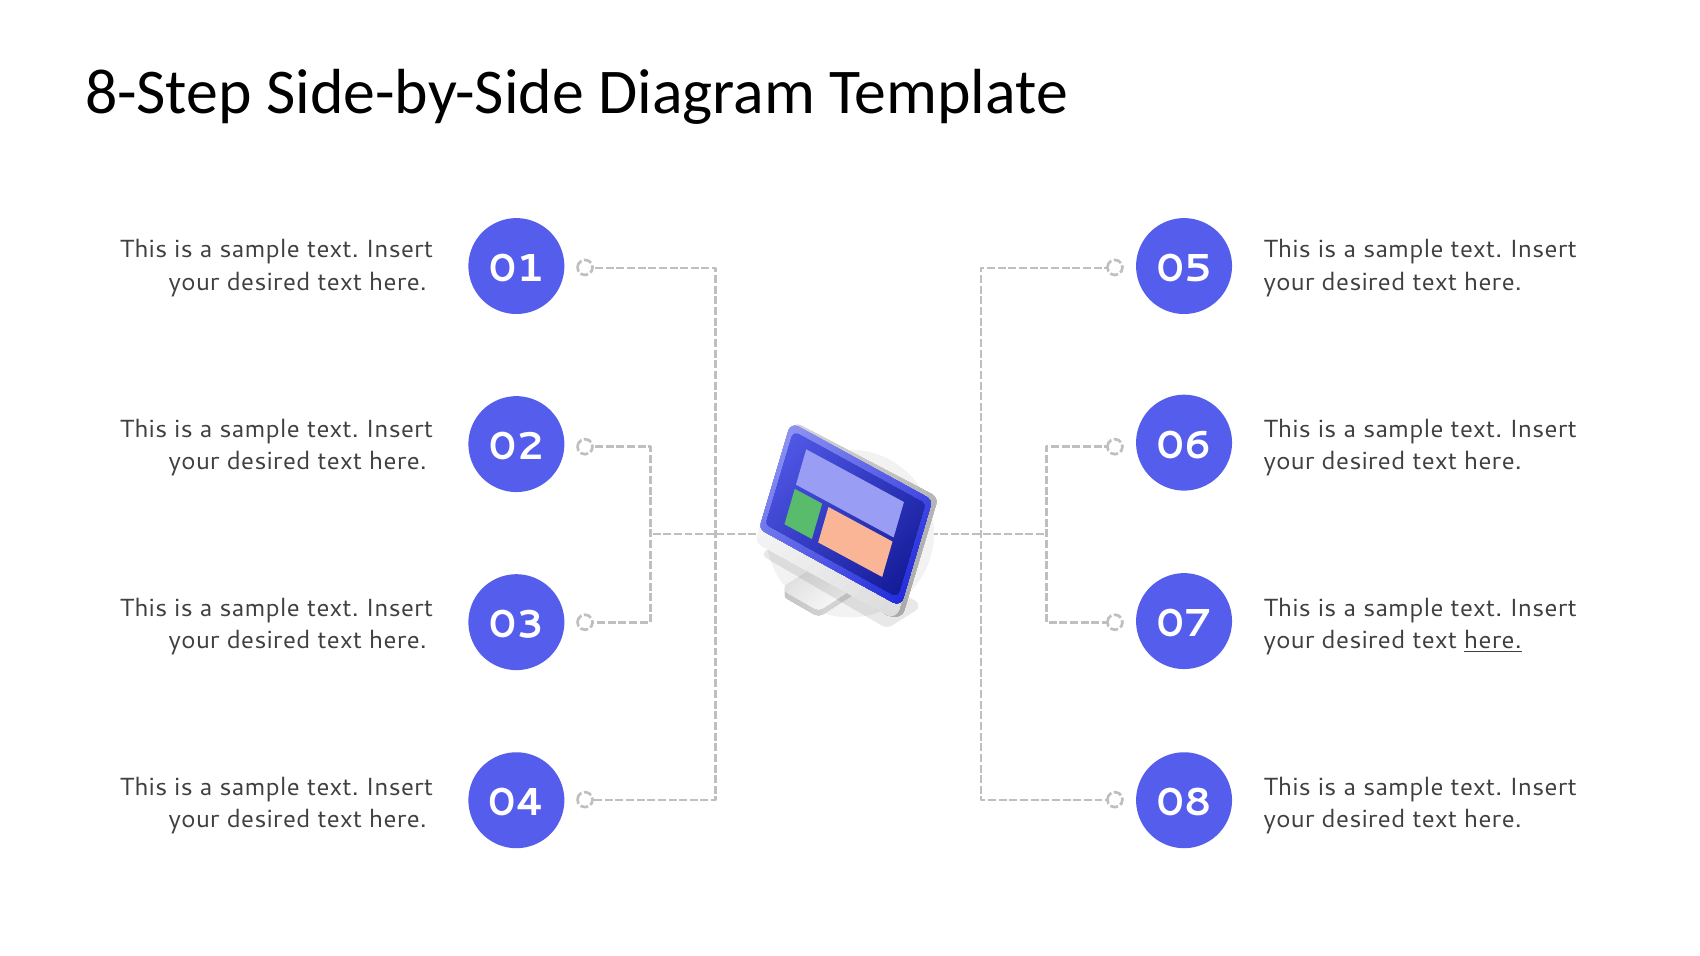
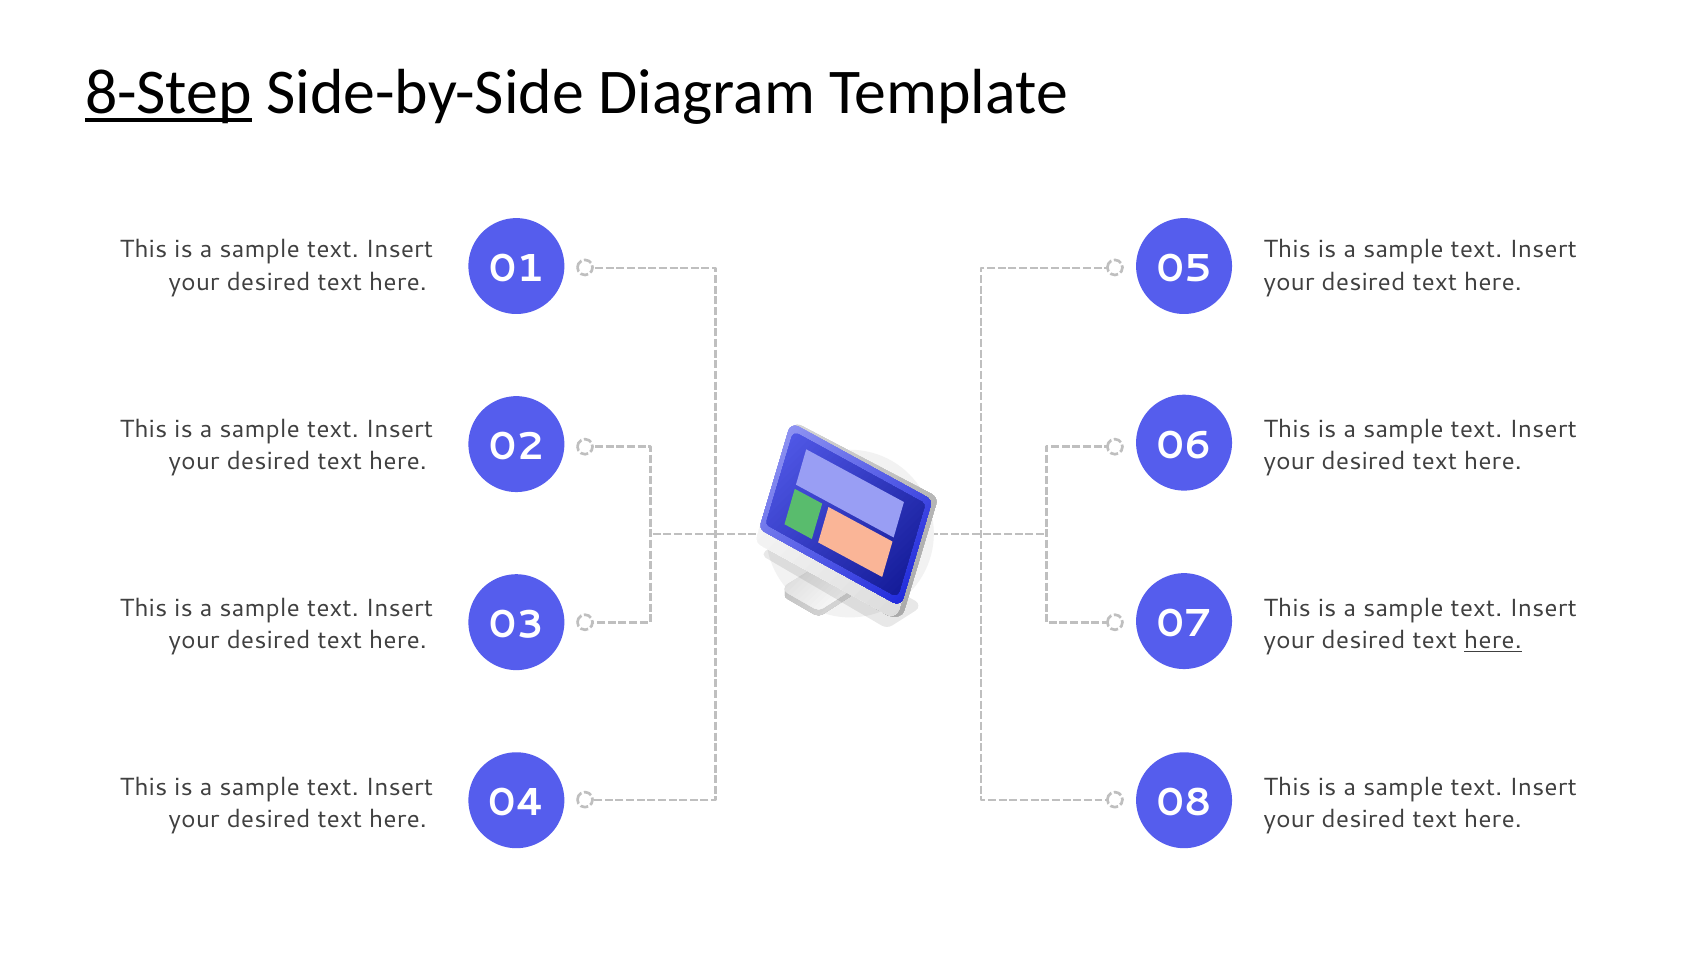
8-Step underline: none -> present
